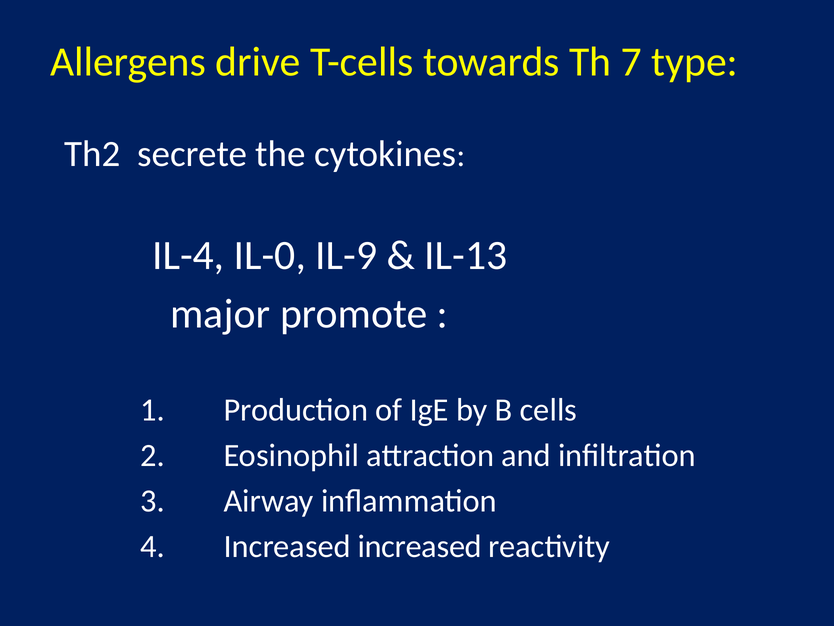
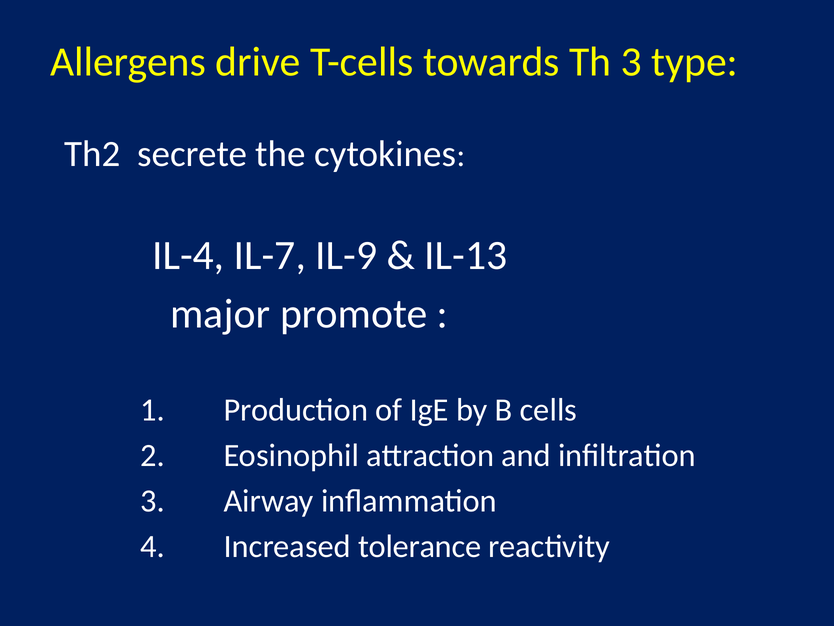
Th 7: 7 -> 3
IL-0: IL-0 -> IL-7
Increased increased: increased -> tolerance
